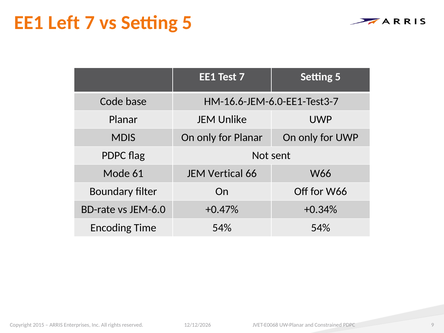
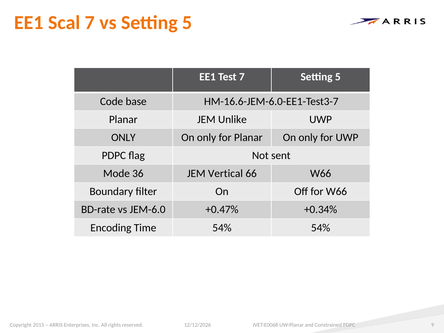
Left: Left -> Scal
MDIS at (123, 138): MDIS -> ONLY
61: 61 -> 36
